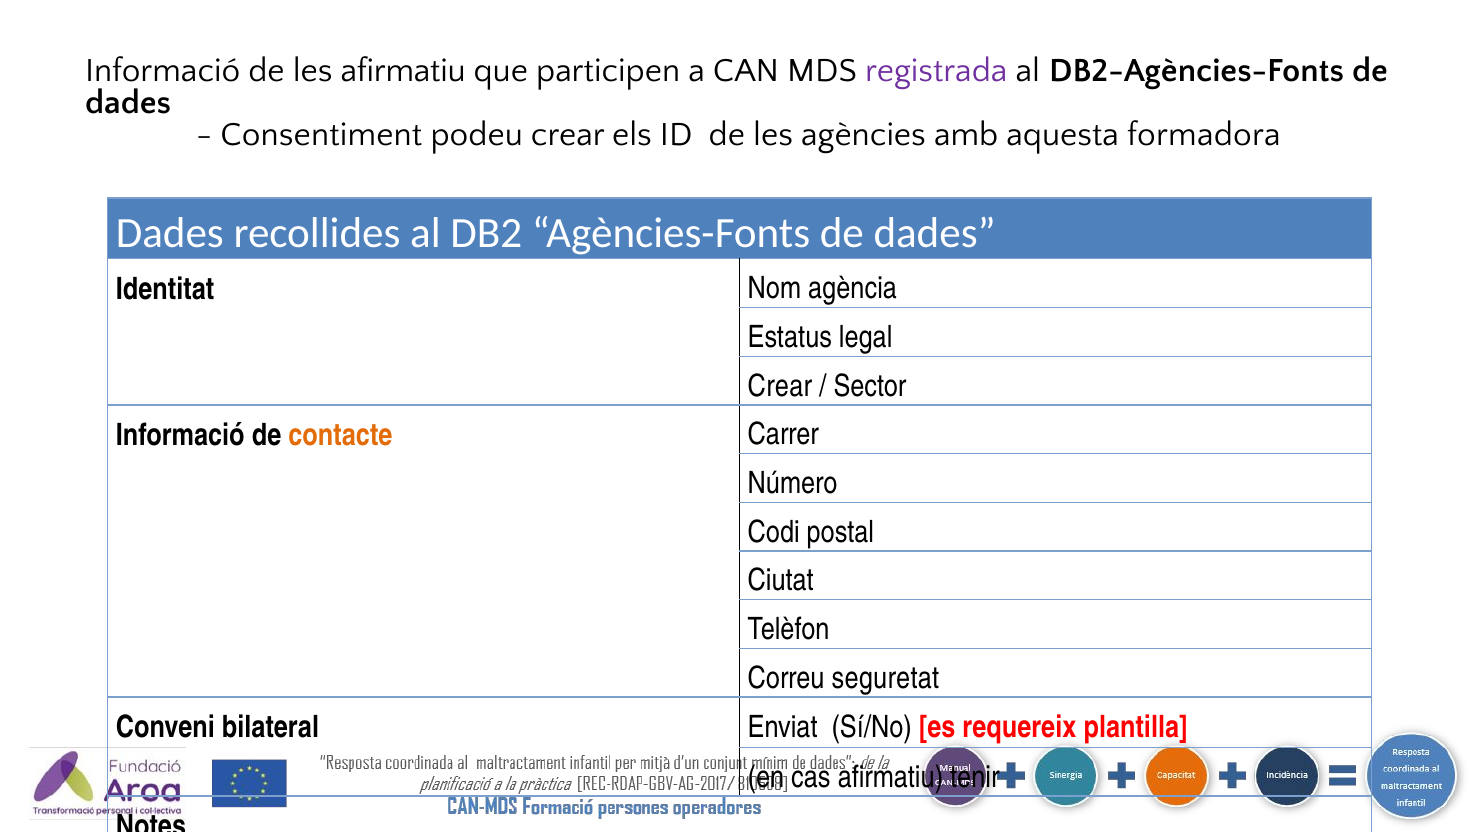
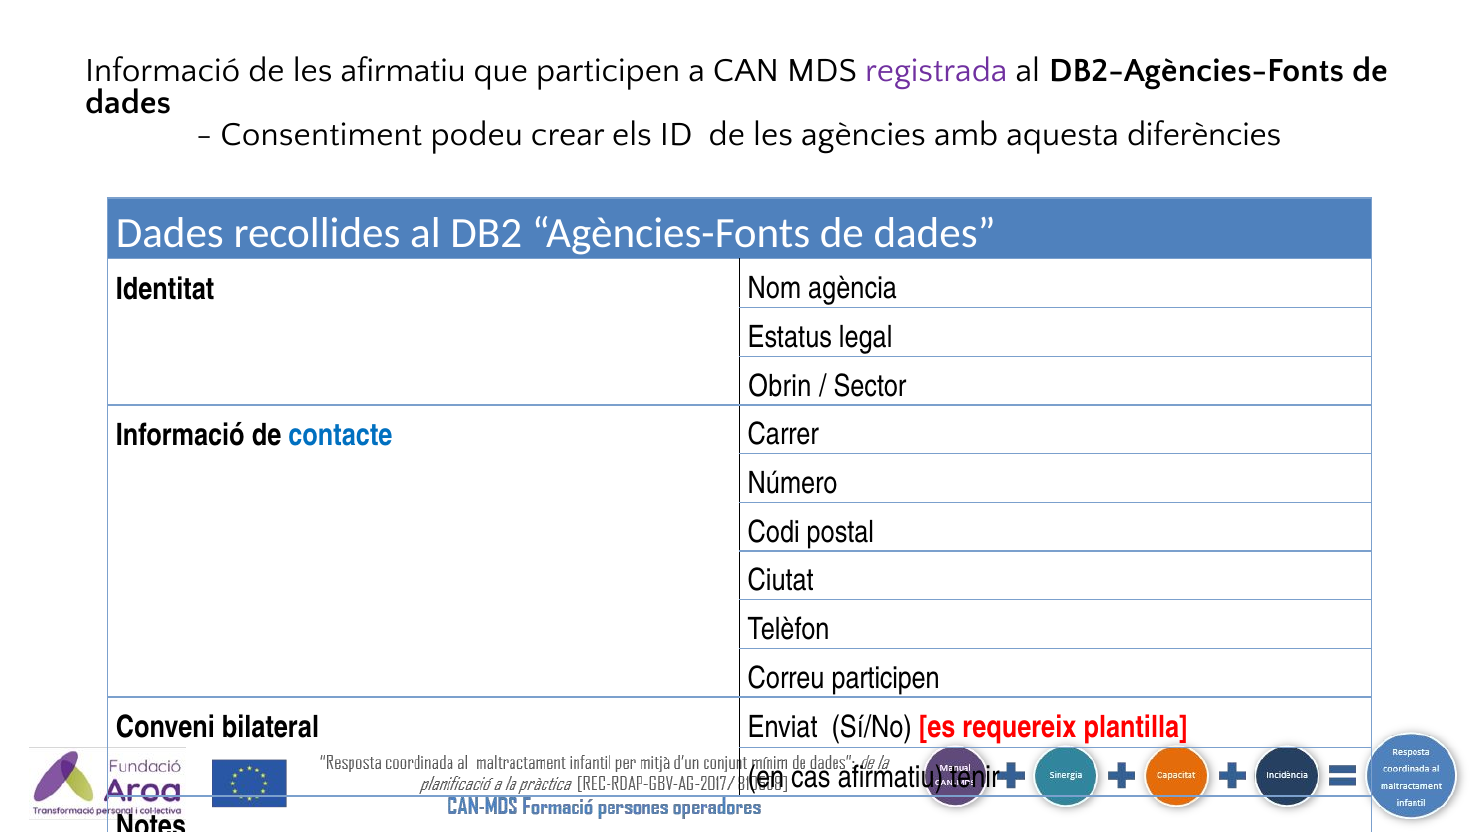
formadora: formadora -> diferències
Crear at (780, 386): Crear -> Obrin
contacte colour: orange -> blue
Correu seguretat: seguretat -> participen
